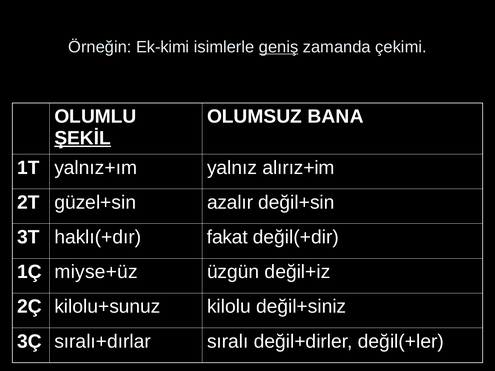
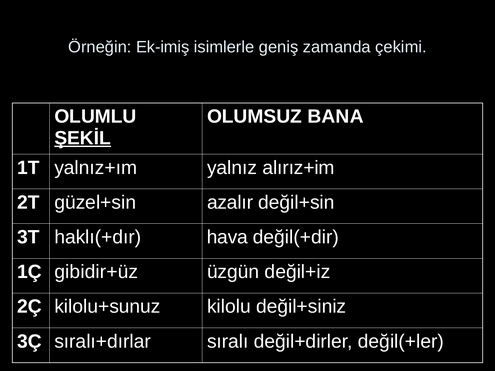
Ek-kimi: Ek-kimi -> Ek-imiş
geniş underline: present -> none
fakat: fakat -> hava
miyse+üz: miyse+üz -> gibidir+üz
